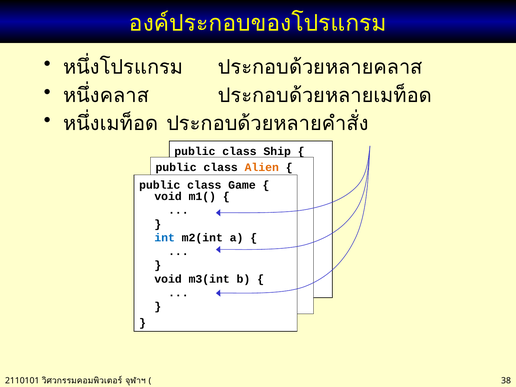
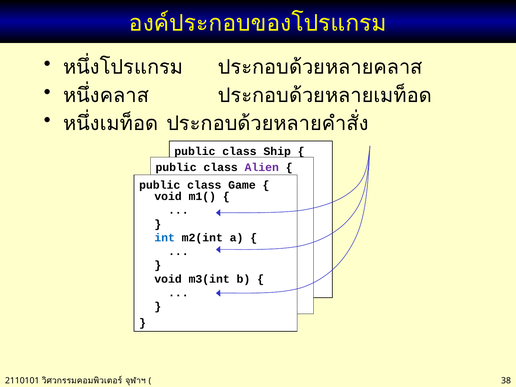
Alien colour: orange -> purple
